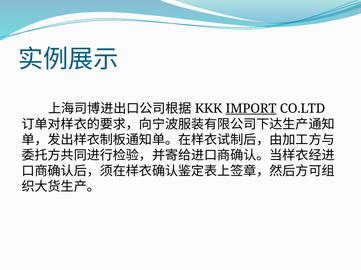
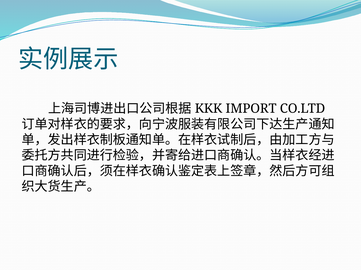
IMPORT underline: present -> none
